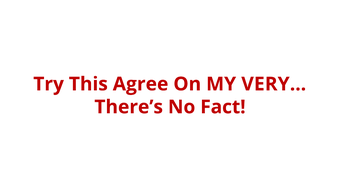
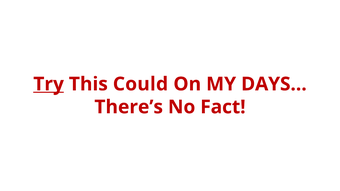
Try underline: none -> present
Agree: Agree -> Could
VERY…: VERY… -> DAYS…
